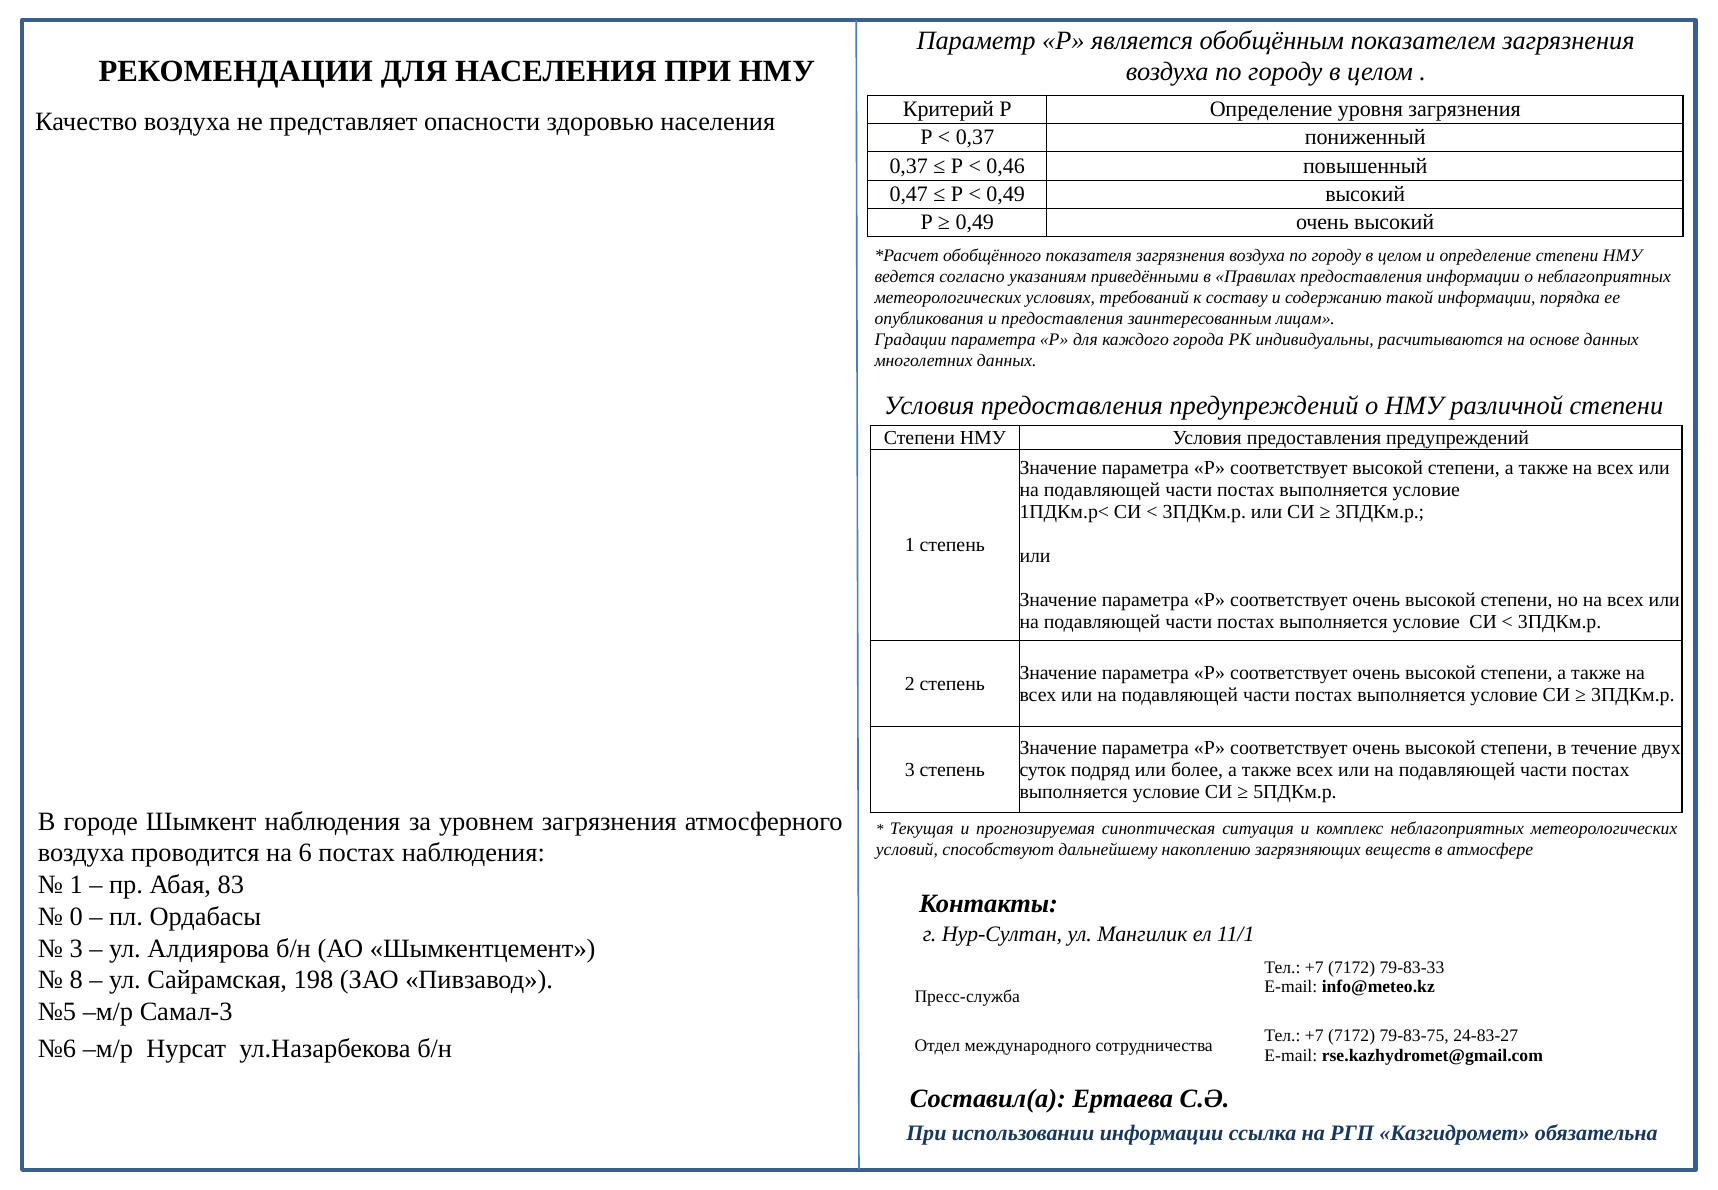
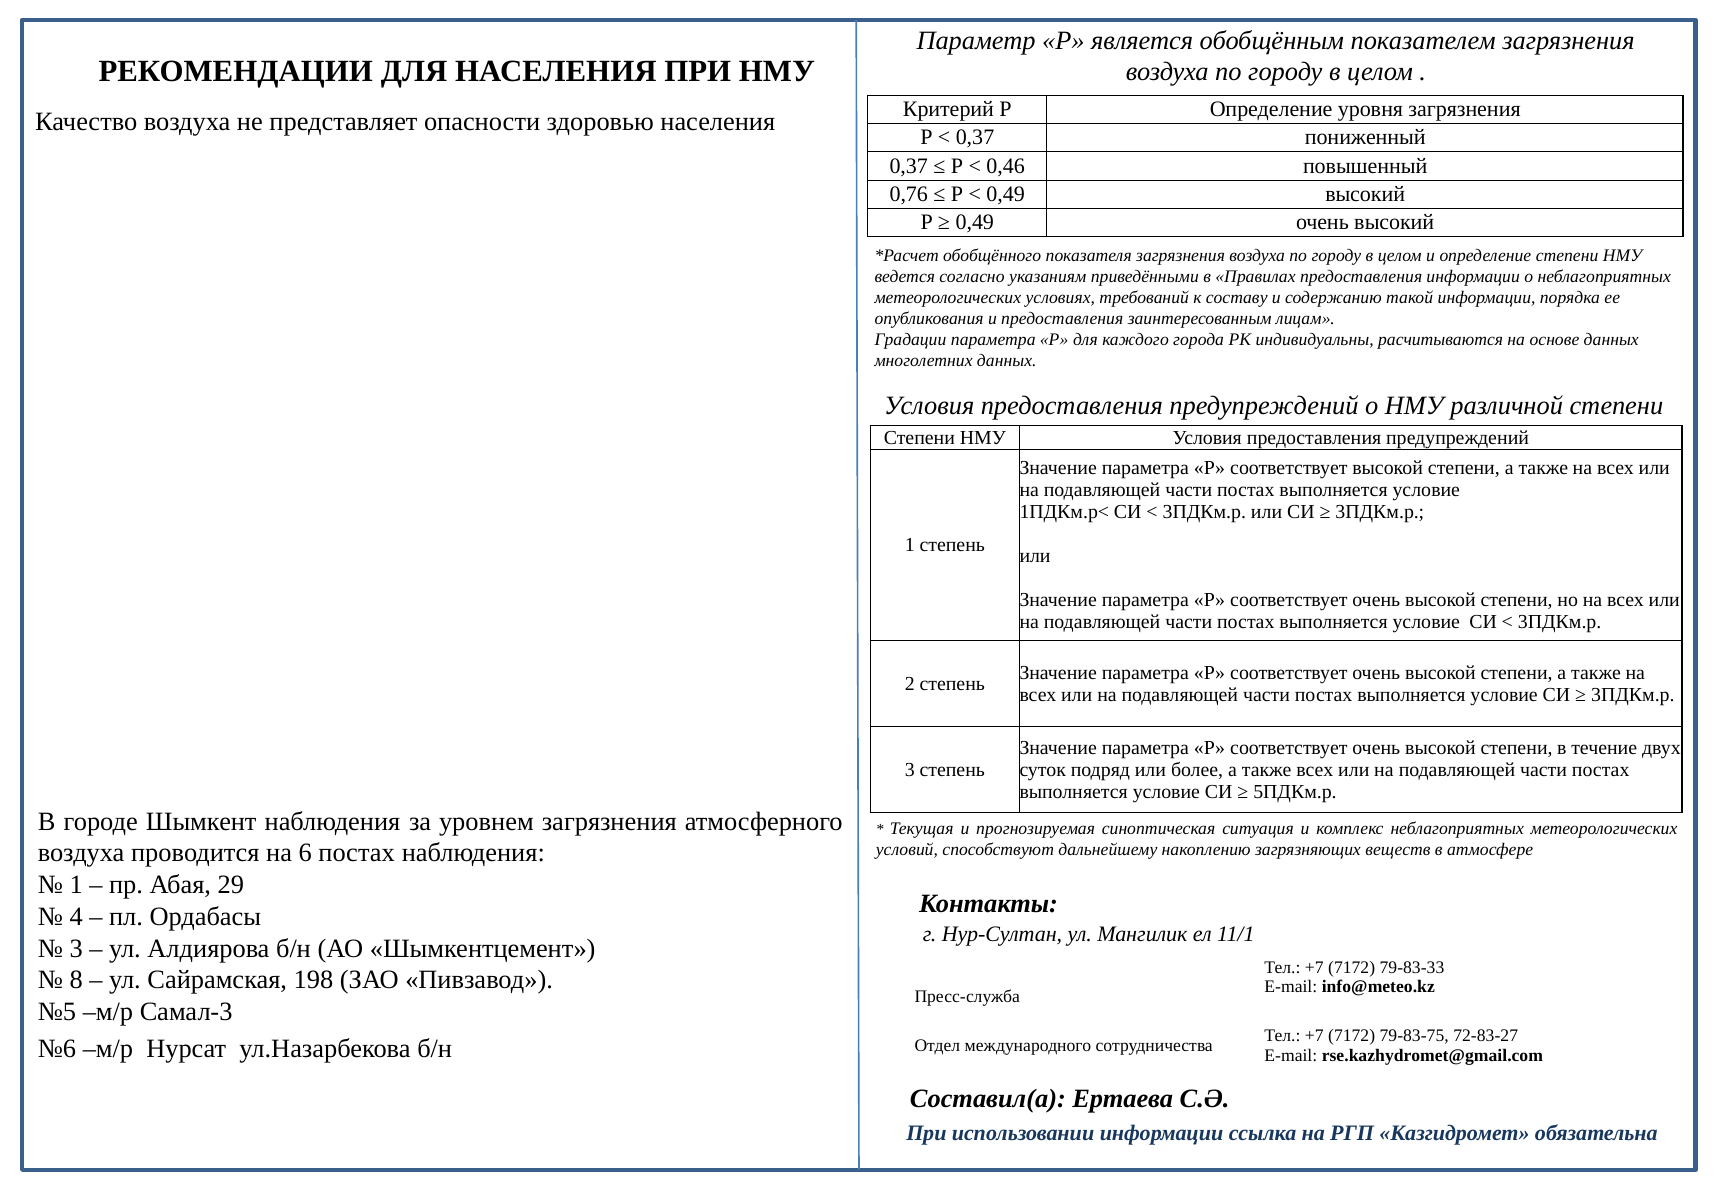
0,47: 0,47 -> 0,76
83: 83 -> 29
0: 0 -> 4
24-83-27: 24-83-27 -> 72-83-27
